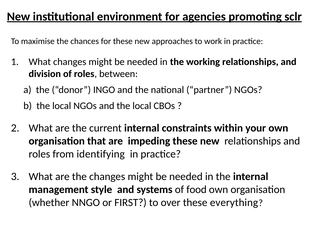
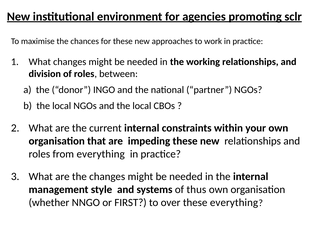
from identifying: identifying -> everything
food: food -> thus
